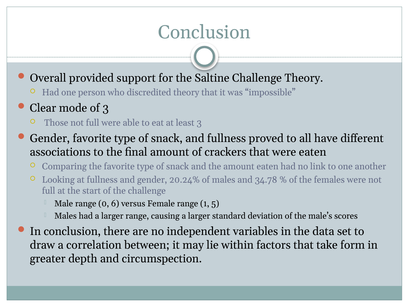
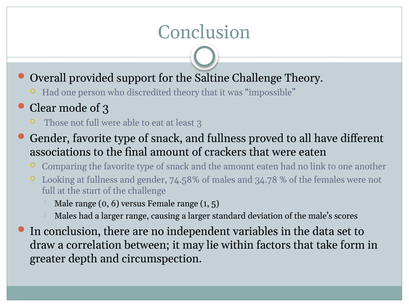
20.24%: 20.24% -> 74.58%
